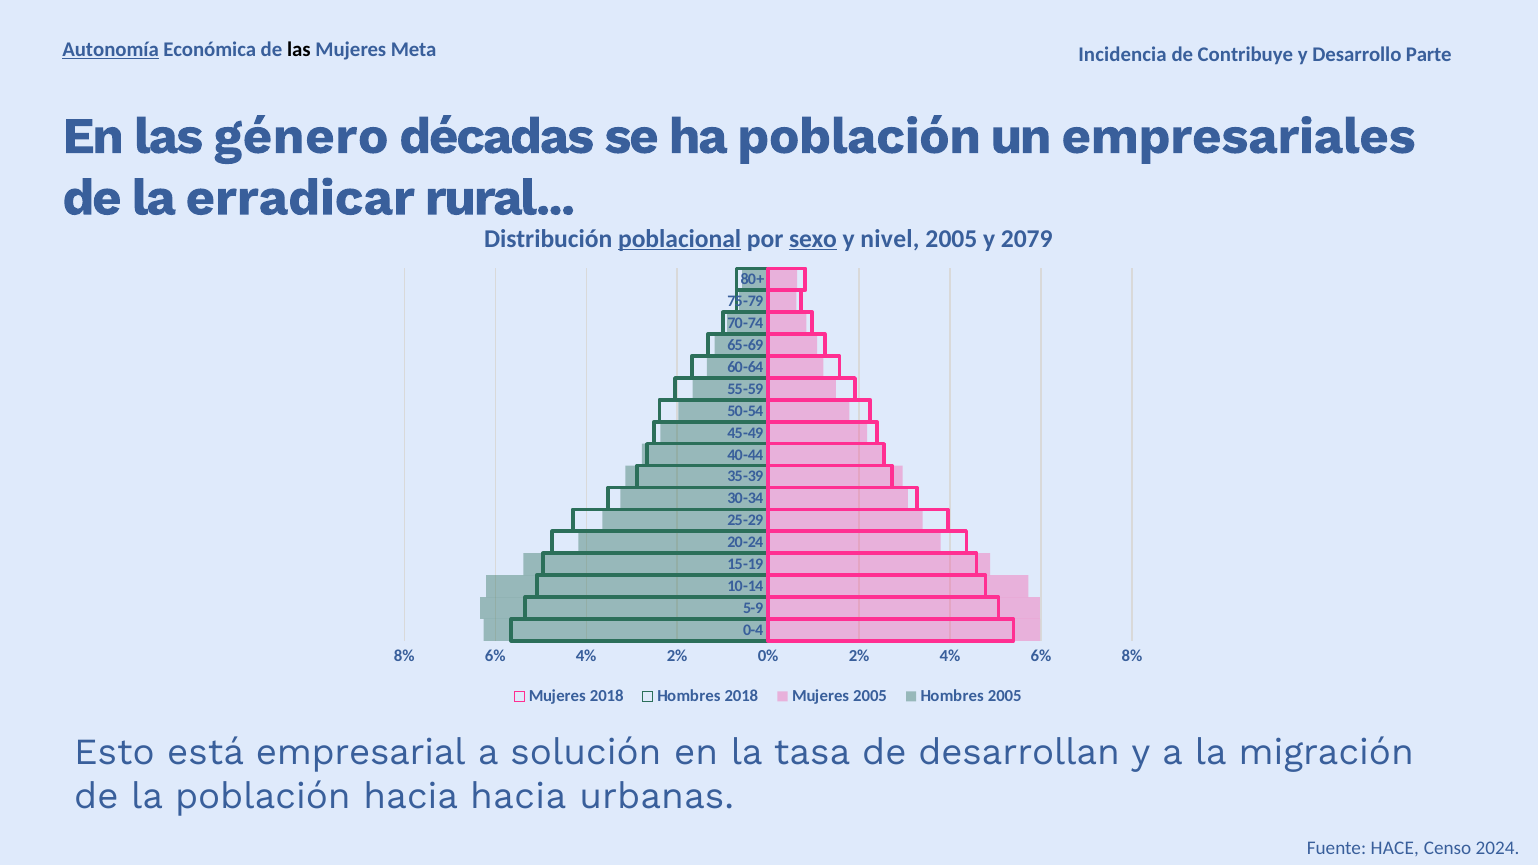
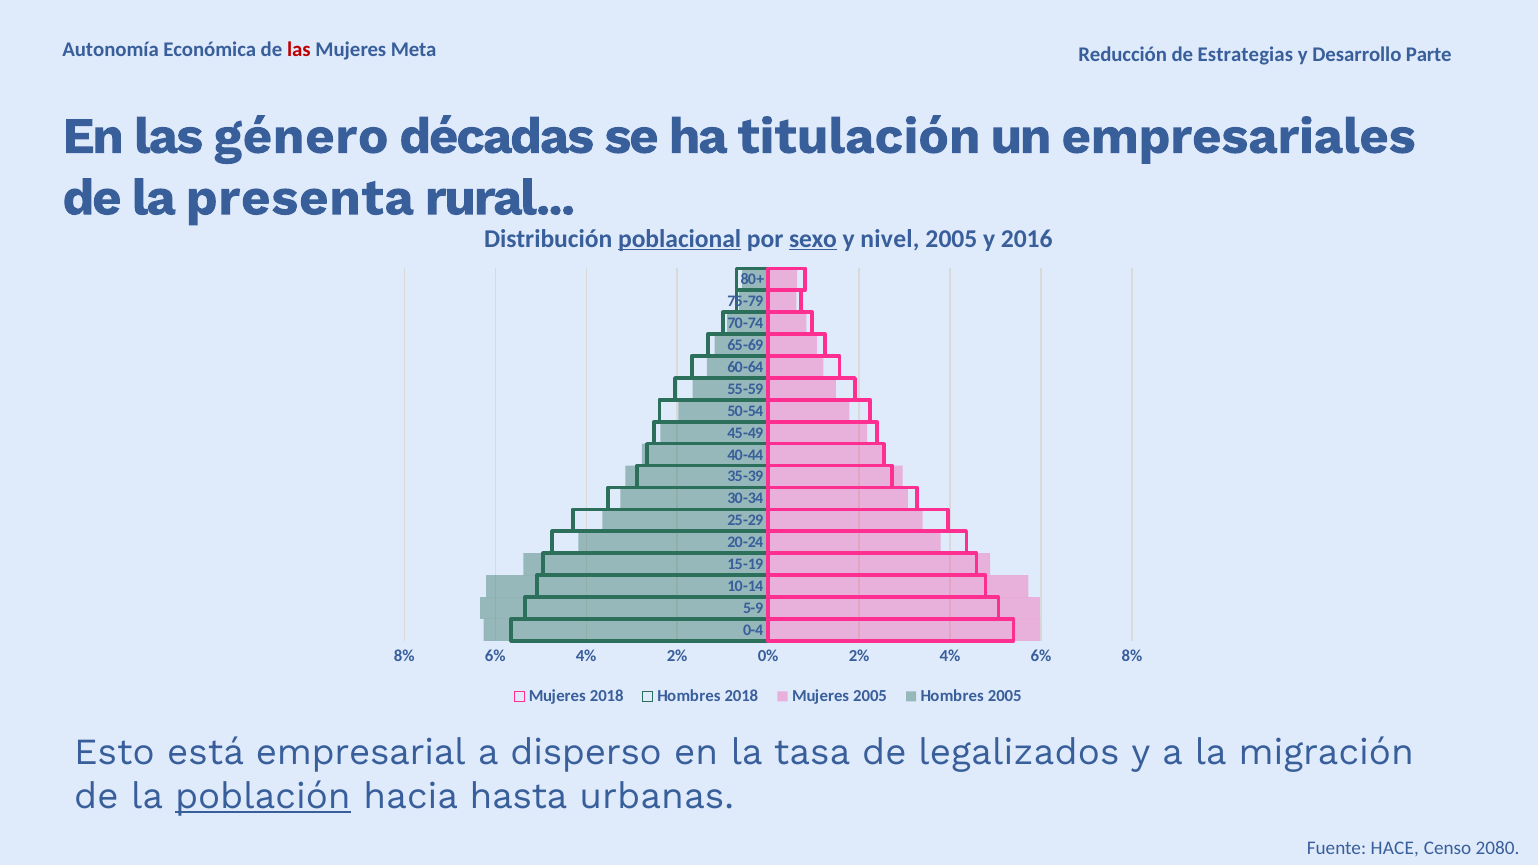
Autonomía underline: present -> none
las at (299, 50) colour: black -> red
Incidencia: Incidencia -> Reducción
Contribuye: Contribuye -> Estrategias
ha población: población -> titulación
erradicar: erradicar -> presenta
2079: 2079 -> 2016
solución: solución -> disperso
desarrollan: desarrollan -> legalizados
población at (263, 796) underline: none -> present
hacia hacia: hacia -> hasta
2024: 2024 -> 2080
